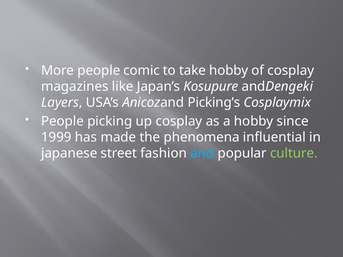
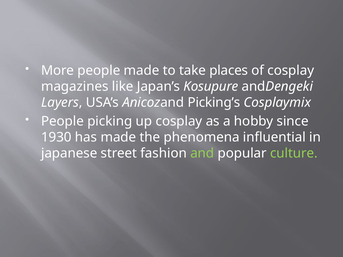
people comic: comic -> made
take hobby: hobby -> places
1999: 1999 -> 1930
and colour: light blue -> light green
